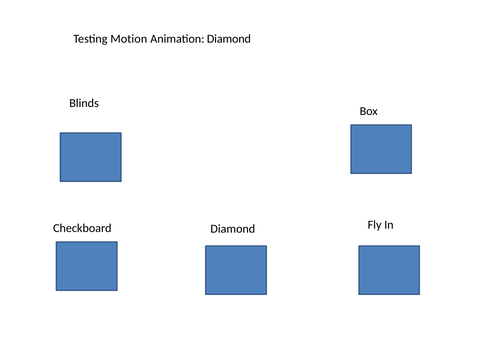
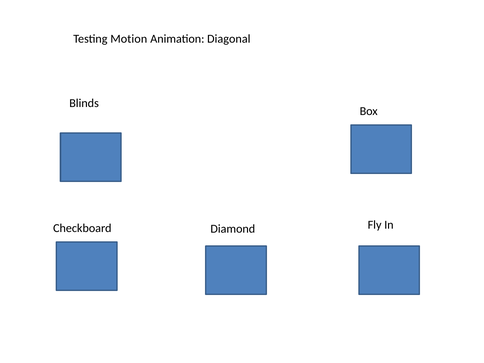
Animation Diamond: Diamond -> Diagonal
